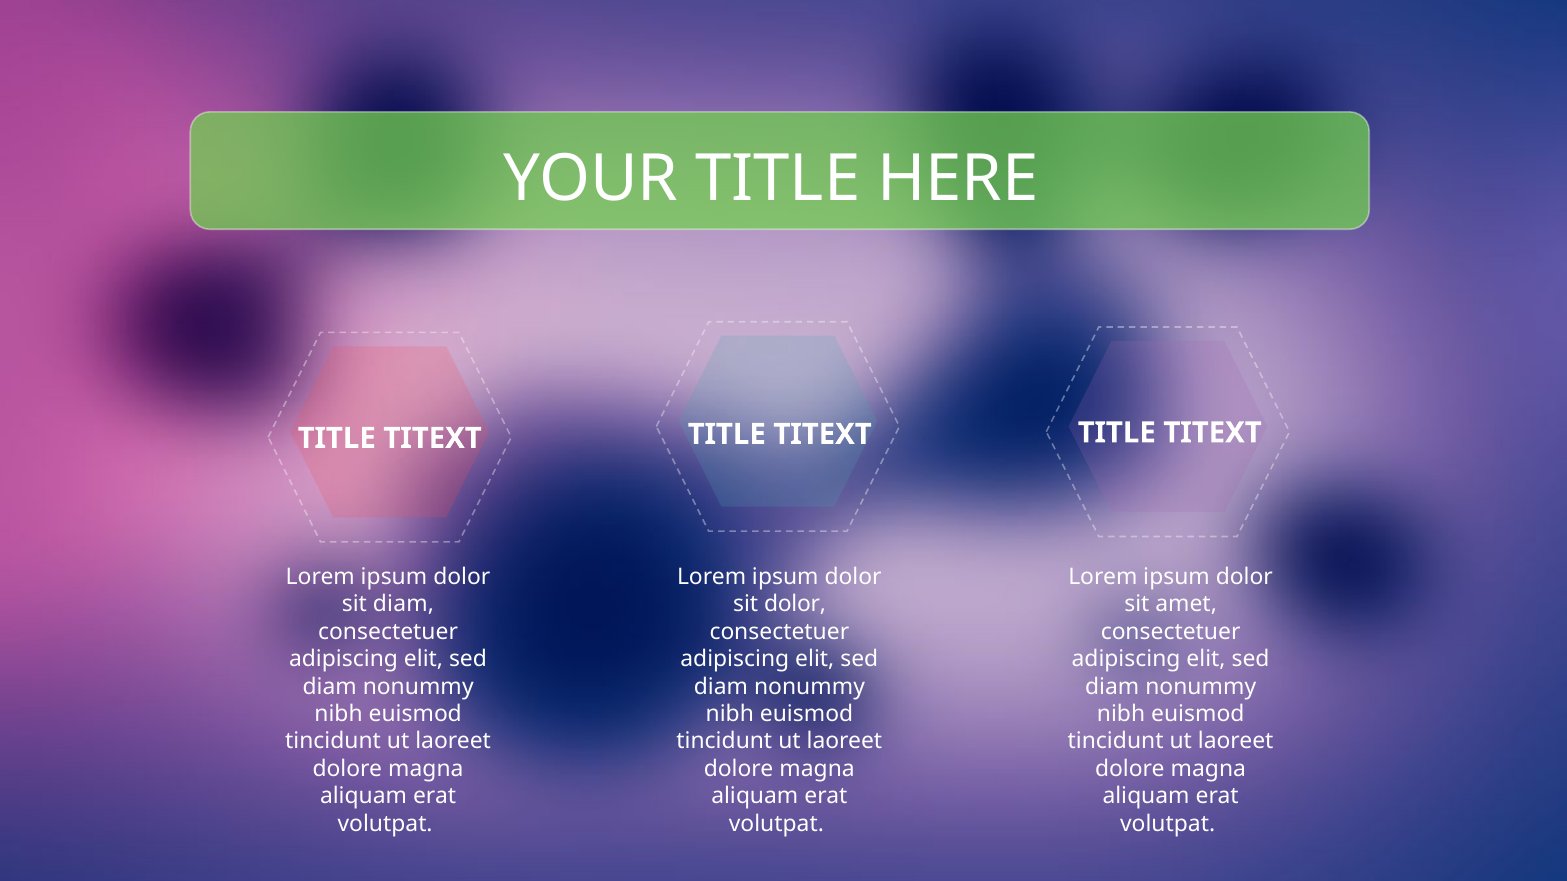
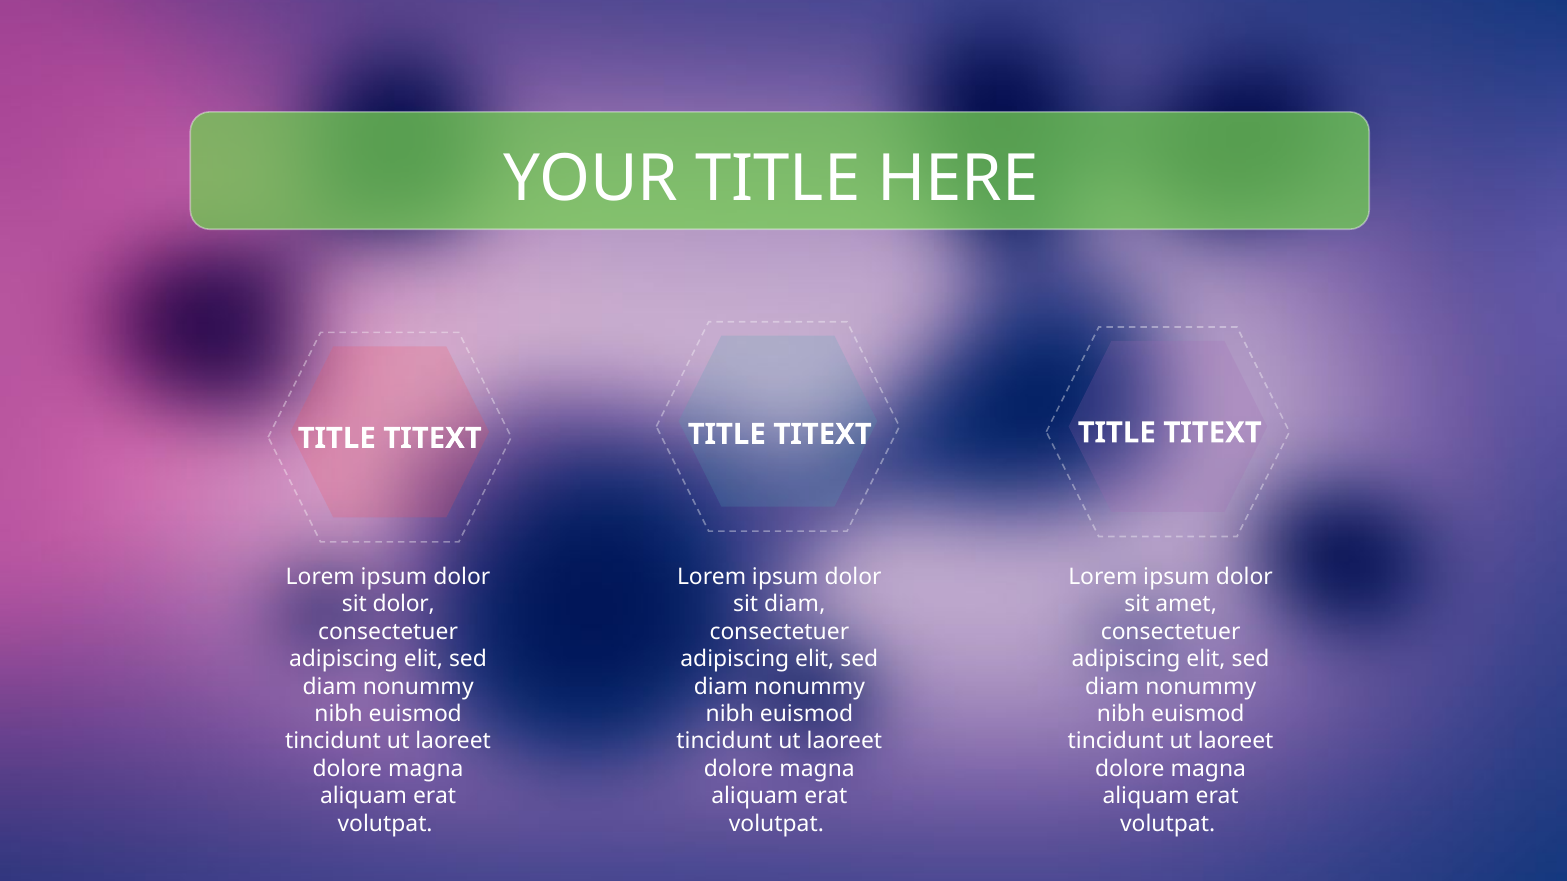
sit diam: diam -> dolor
sit dolor: dolor -> diam
